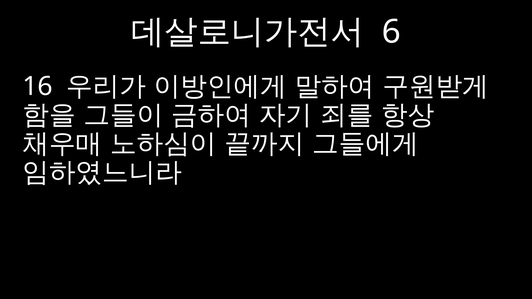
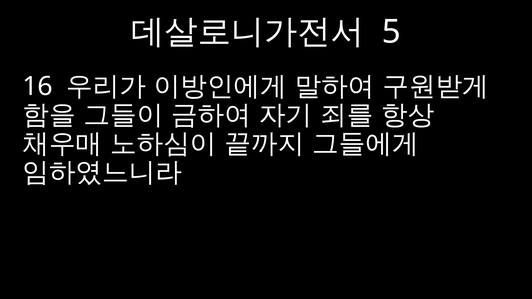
6: 6 -> 5
